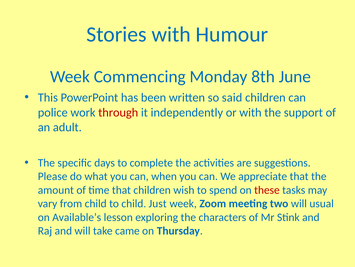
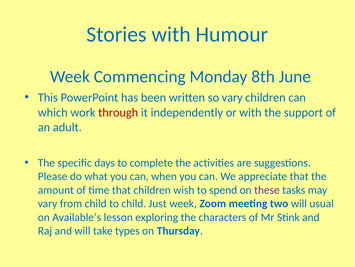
so said: said -> vary
police: police -> which
these colour: red -> purple
came: came -> types
